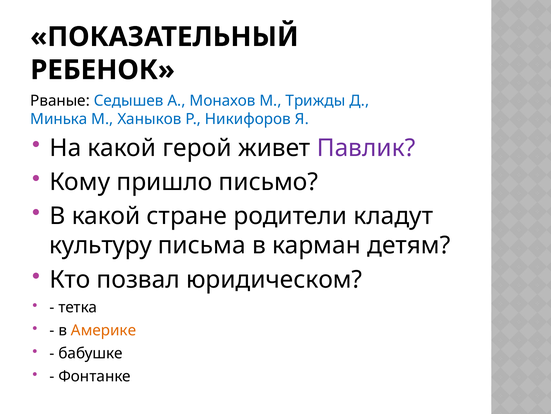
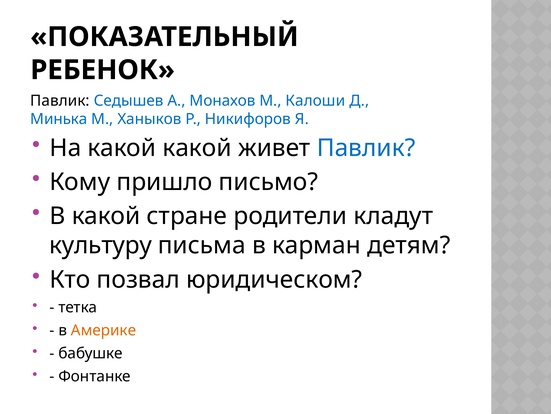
Рваные at (60, 101): Рваные -> Павлик
Трижды: Трижды -> Калоши
какой герой: герой -> какой
Павлик at (366, 148) colour: purple -> blue
